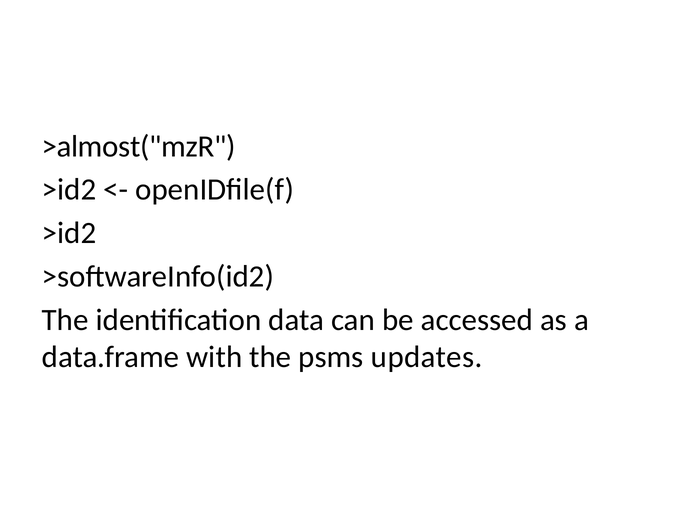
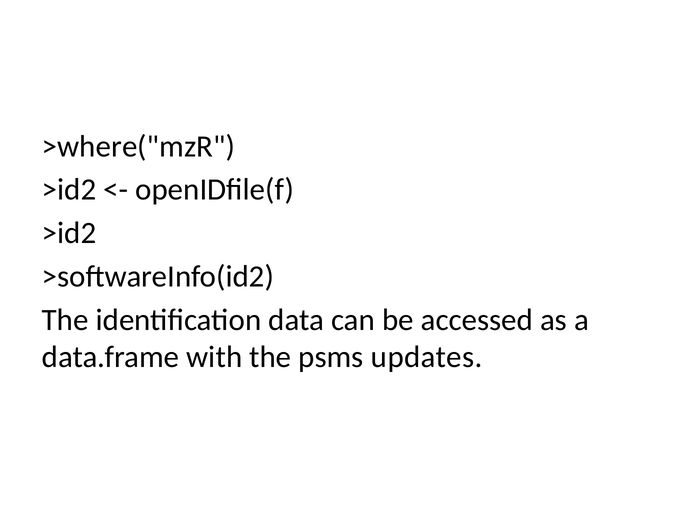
>almost("mzR: >almost("mzR -> >where("mzR
